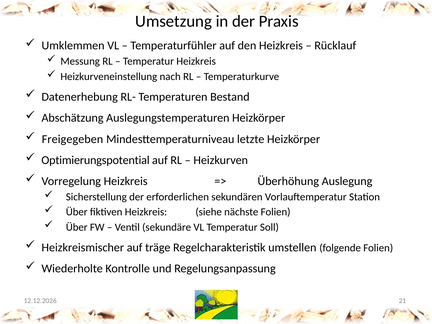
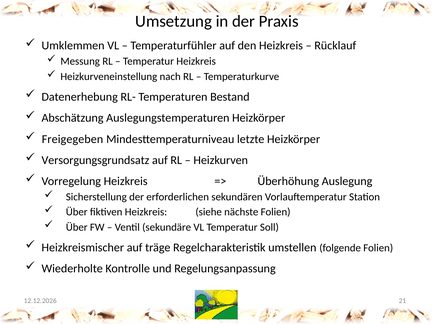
Optimierungspotential: Optimierungspotential -> Versorgungsgrundsatz
